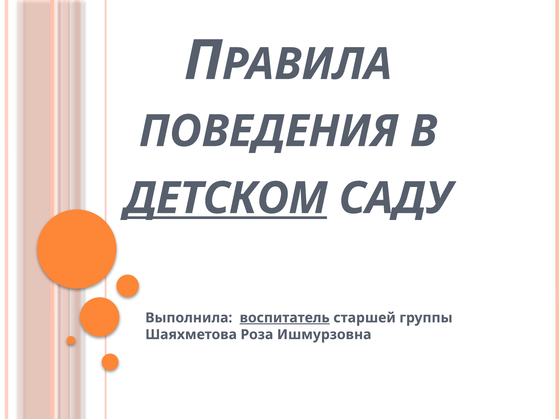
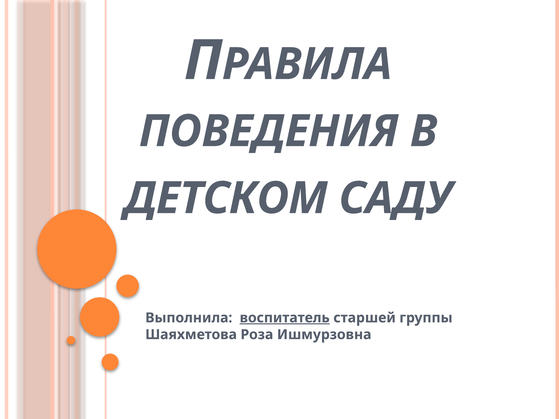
ДЕТСКОМ underline: present -> none
